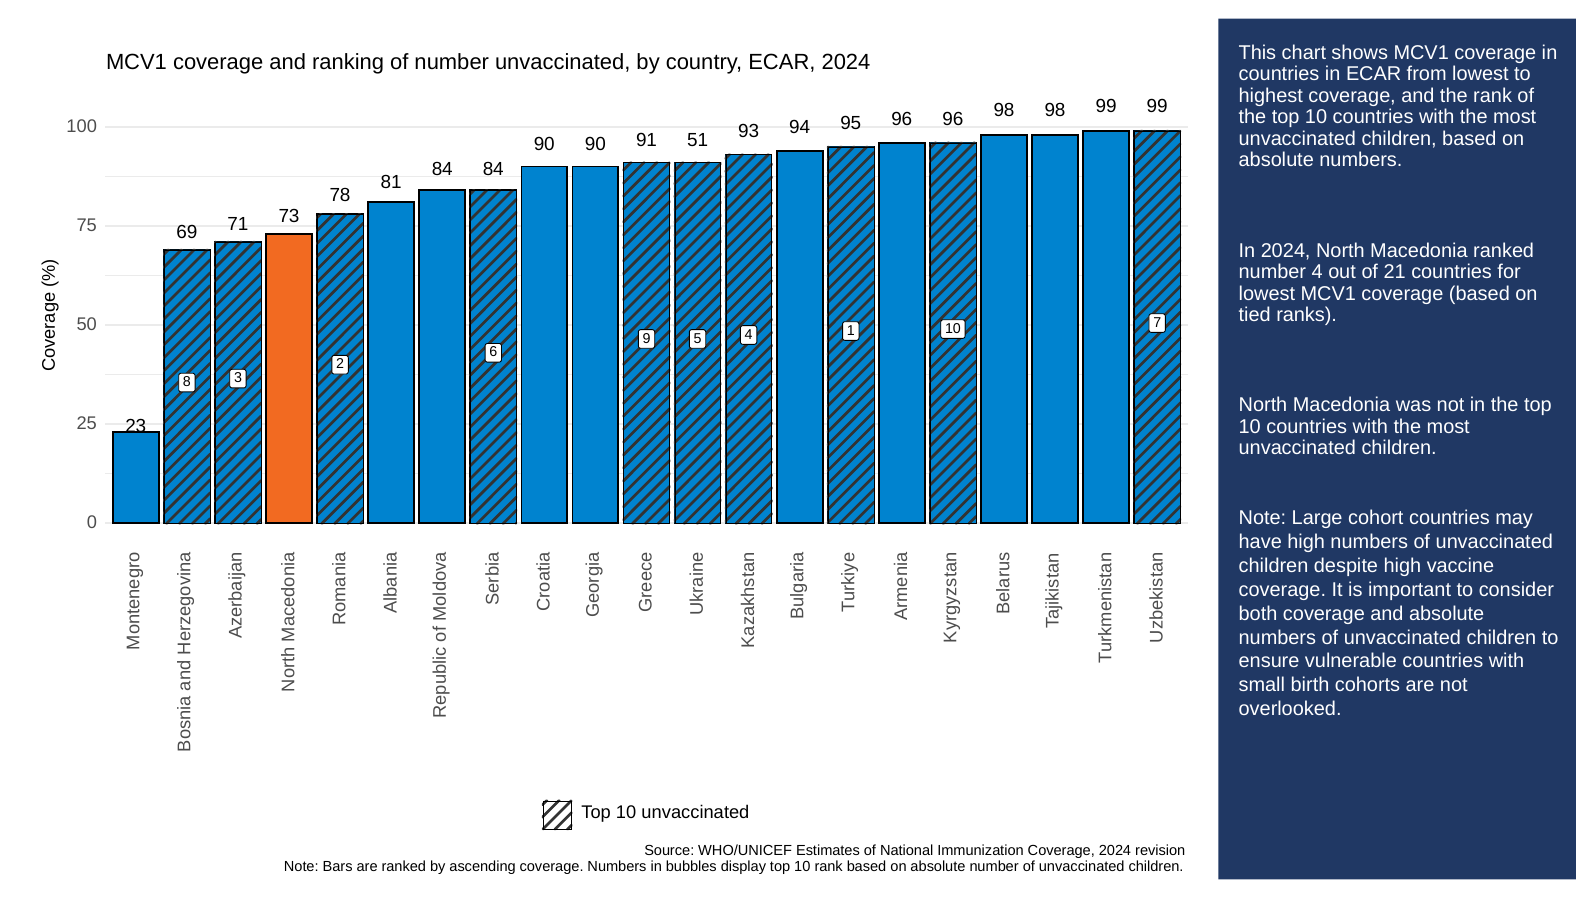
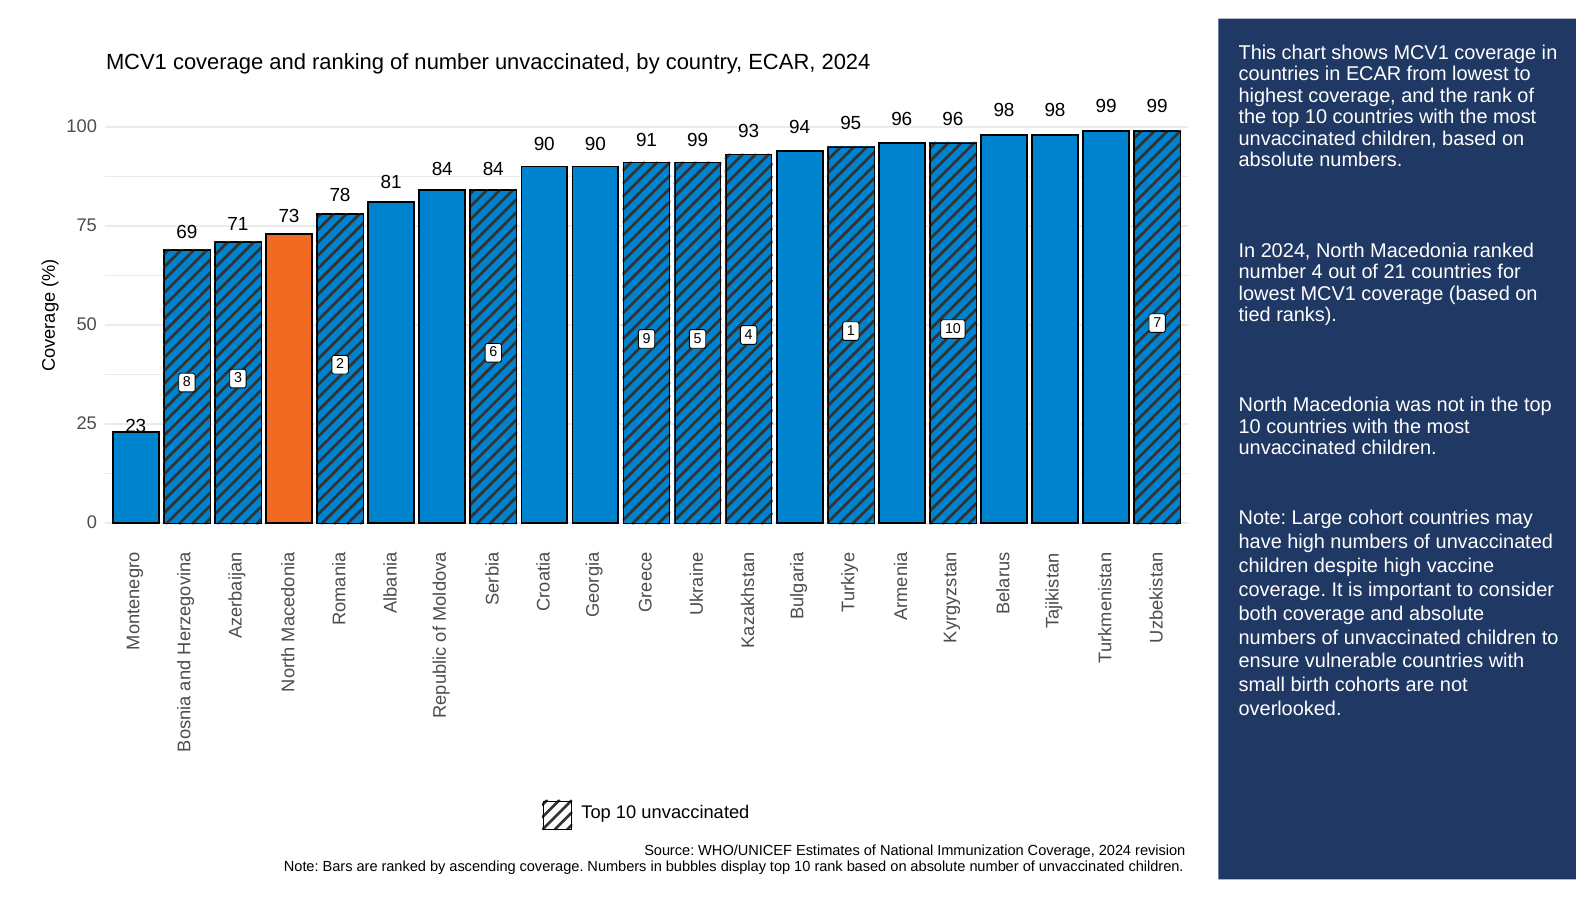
90 51: 51 -> 99
